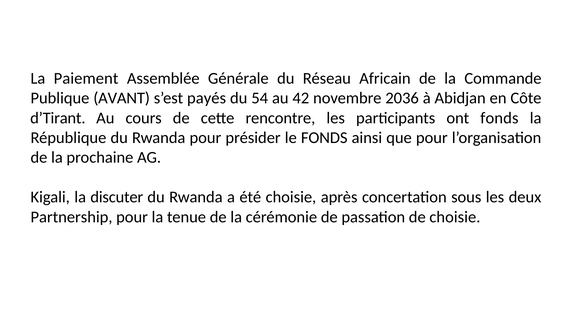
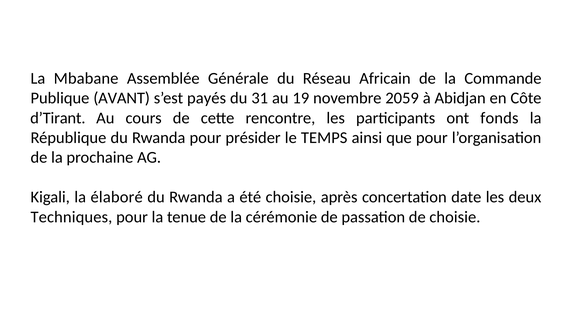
Paiement: Paiement -> Mbabane
54: 54 -> 31
42: 42 -> 19
2036: 2036 -> 2059
le FONDS: FONDS -> TEMPS
discuter: discuter -> élaboré
sous: sous -> date
Partnership: Partnership -> Techniques
